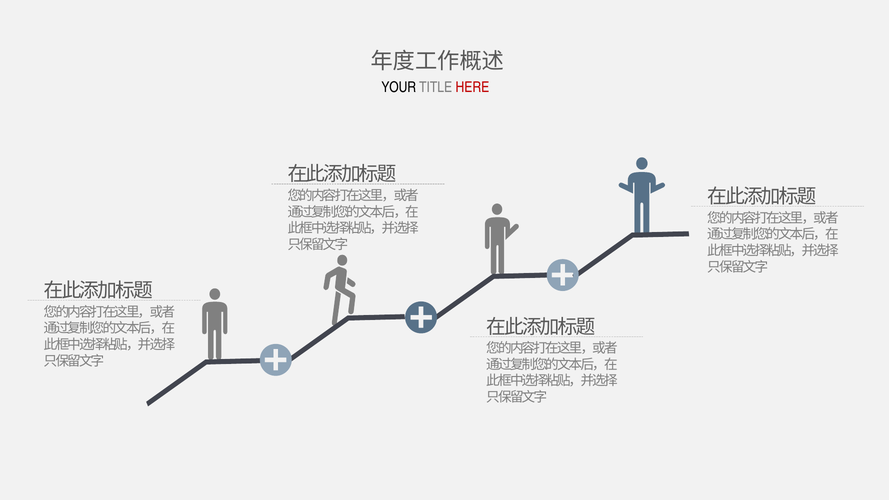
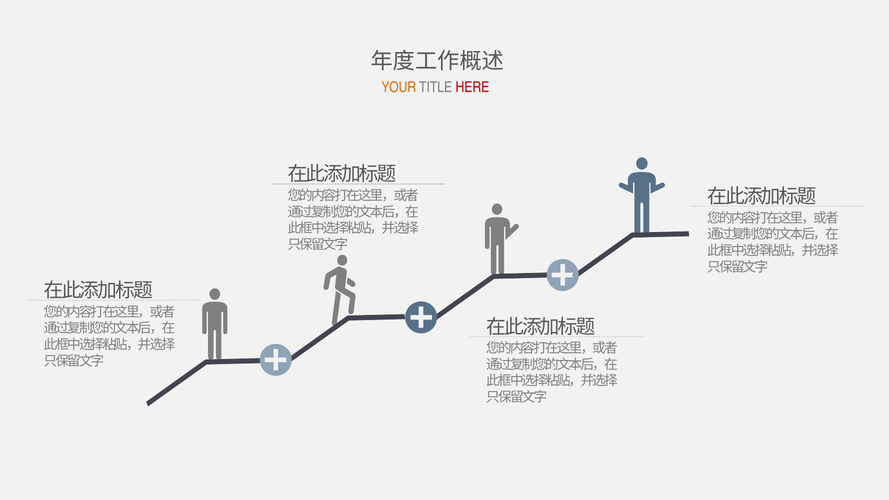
YOUR colour: black -> orange
